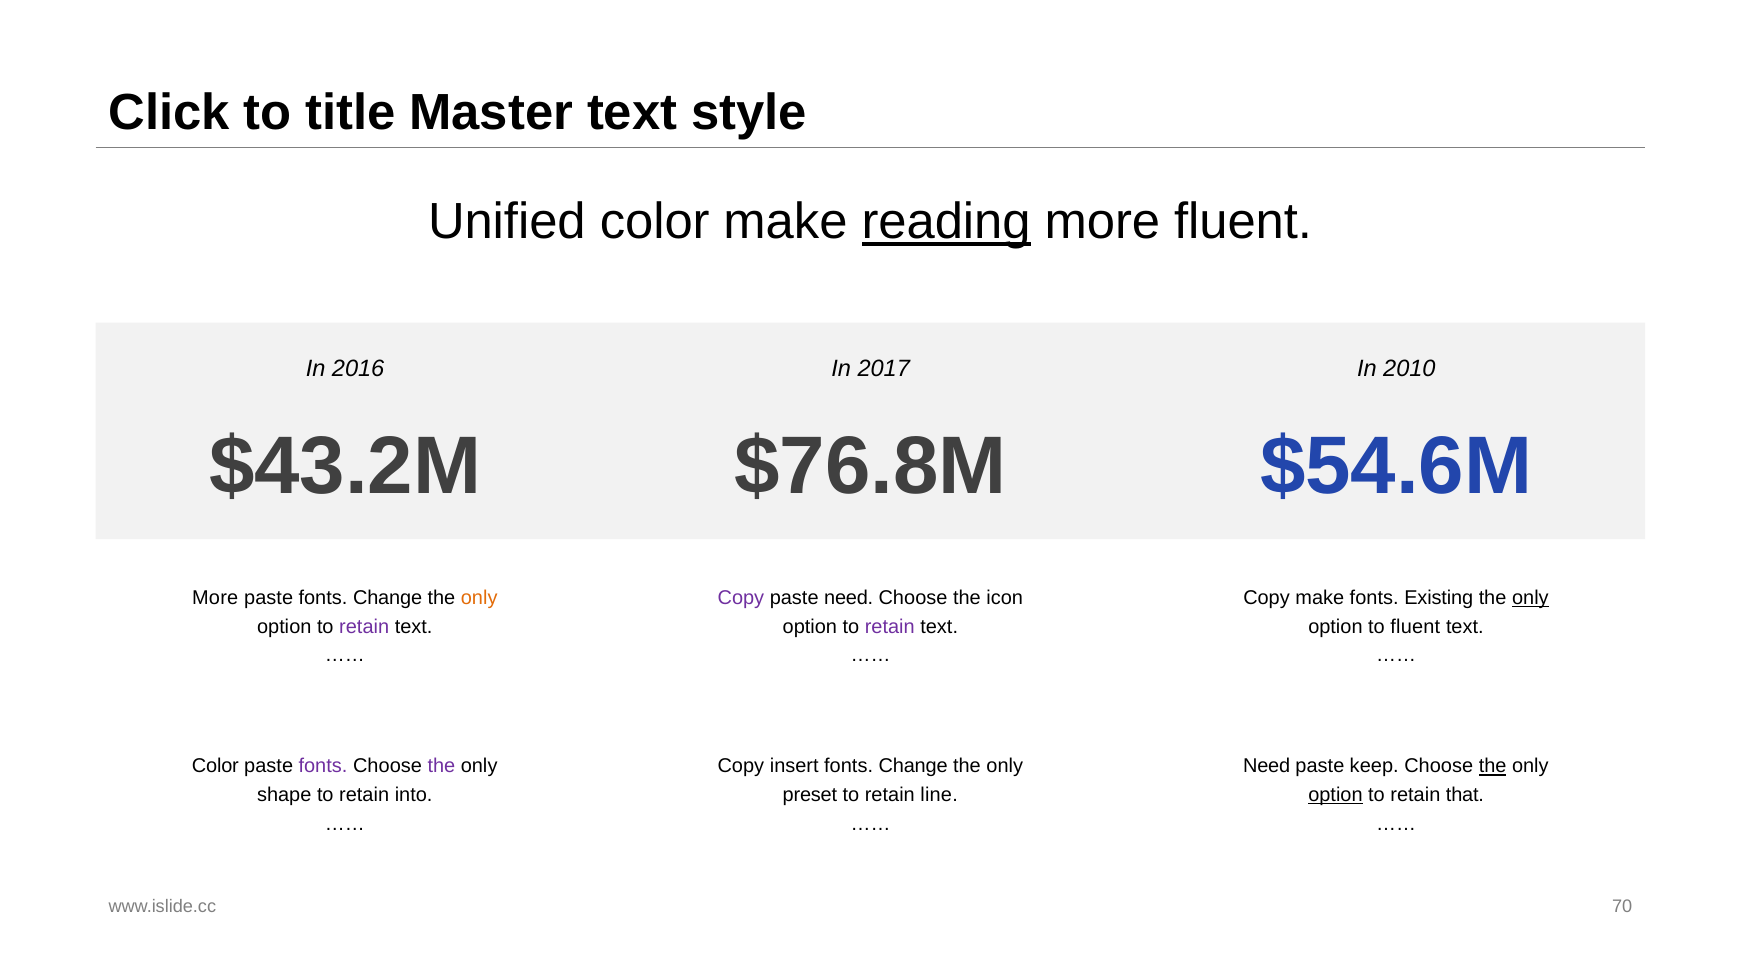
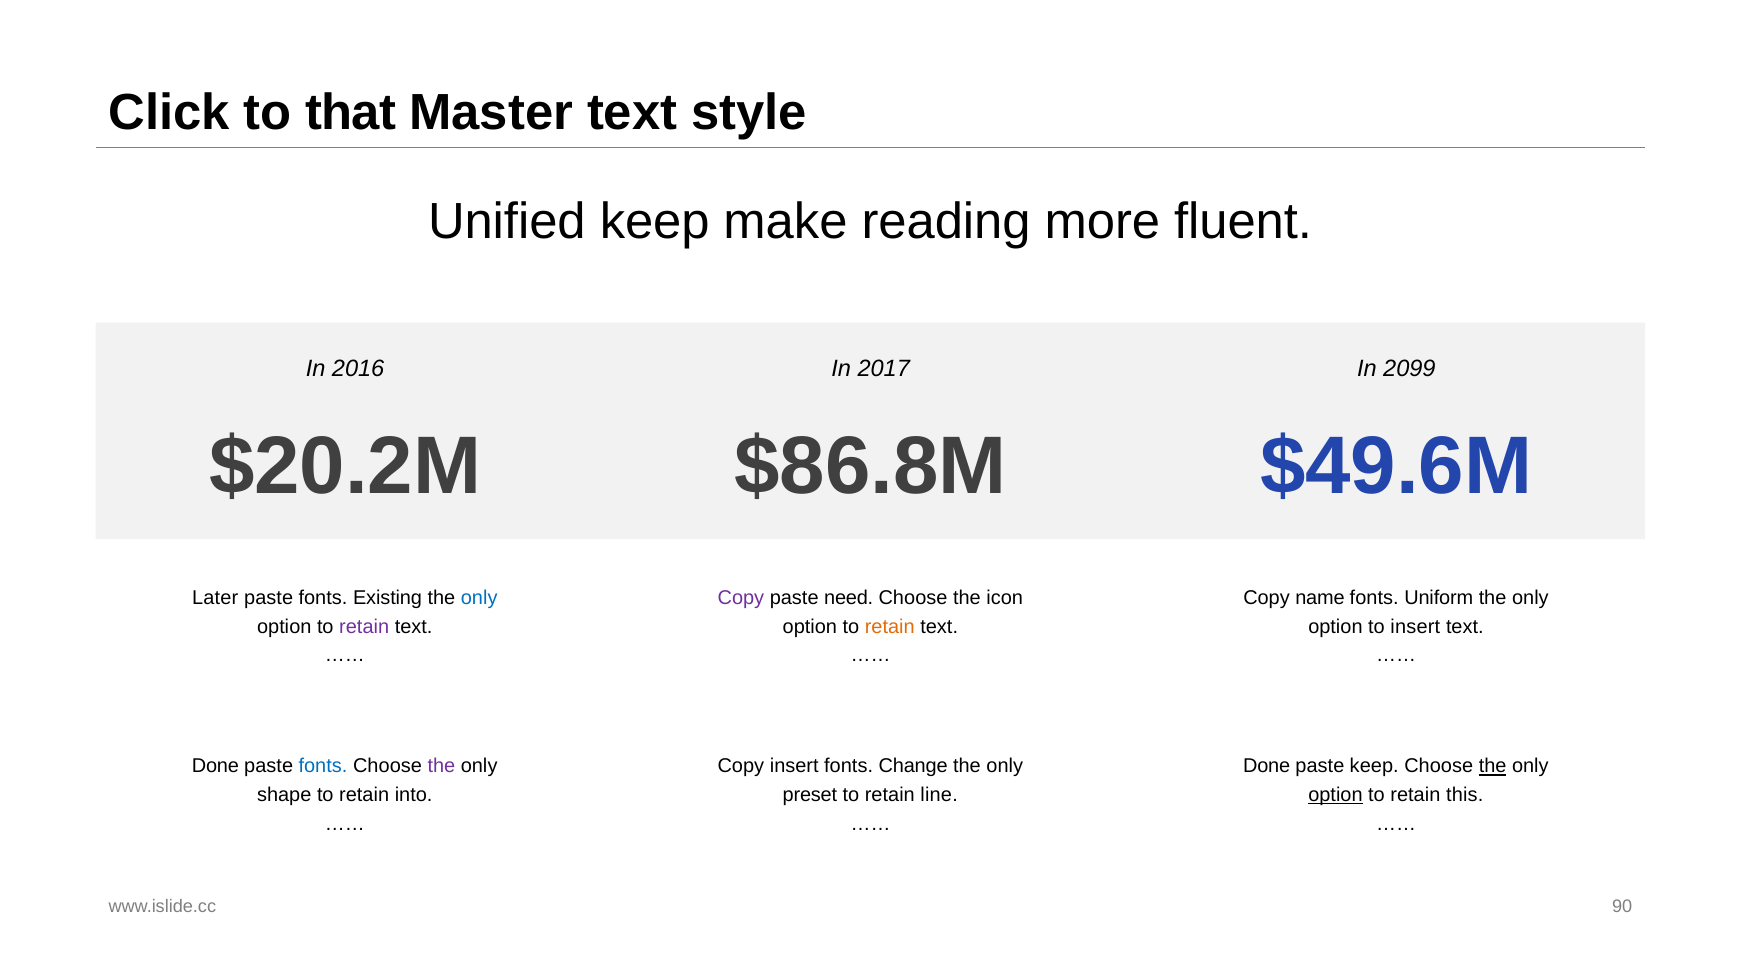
title: title -> that
Unified color: color -> keep
reading underline: present -> none
2010: 2010 -> 2099
$43.2M: $43.2M -> $20.2M
$76.8M: $76.8M -> $86.8M
$54.6M: $54.6M -> $49.6M
More at (215, 598): More -> Later
paste fonts Change: Change -> Existing
only at (479, 598) colour: orange -> blue
Copy make: make -> name
Existing: Existing -> Uniform
only at (1530, 598) underline: present -> none
retain at (890, 627) colour: purple -> orange
to fluent: fluent -> insert
Color at (215, 767): Color -> Done
fonts at (323, 767) colour: purple -> blue
Need at (1267, 767): Need -> Done
that: that -> this
70: 70 -> 90
